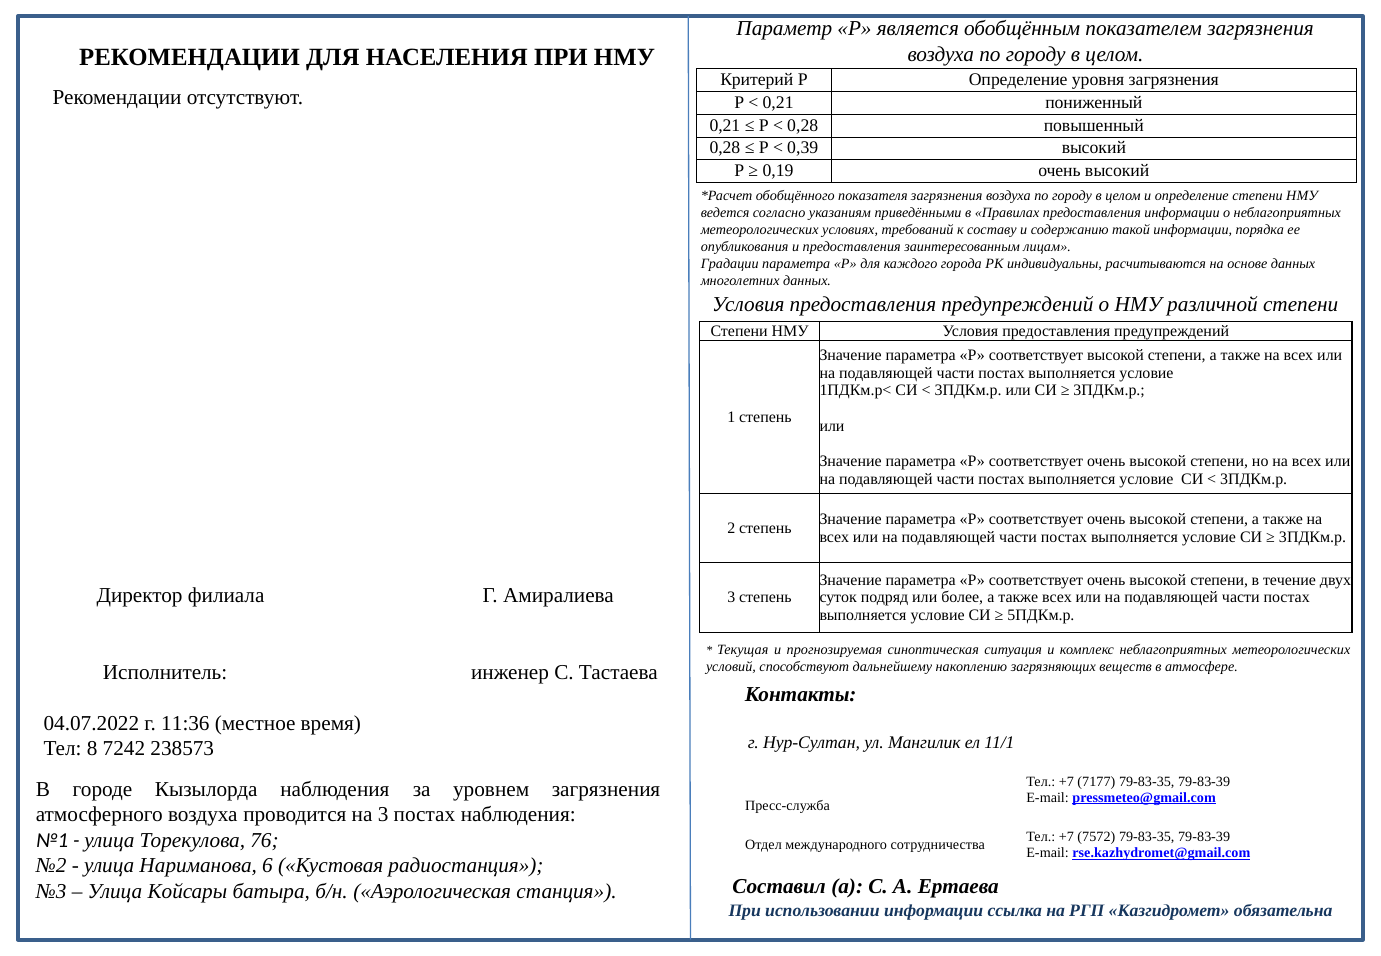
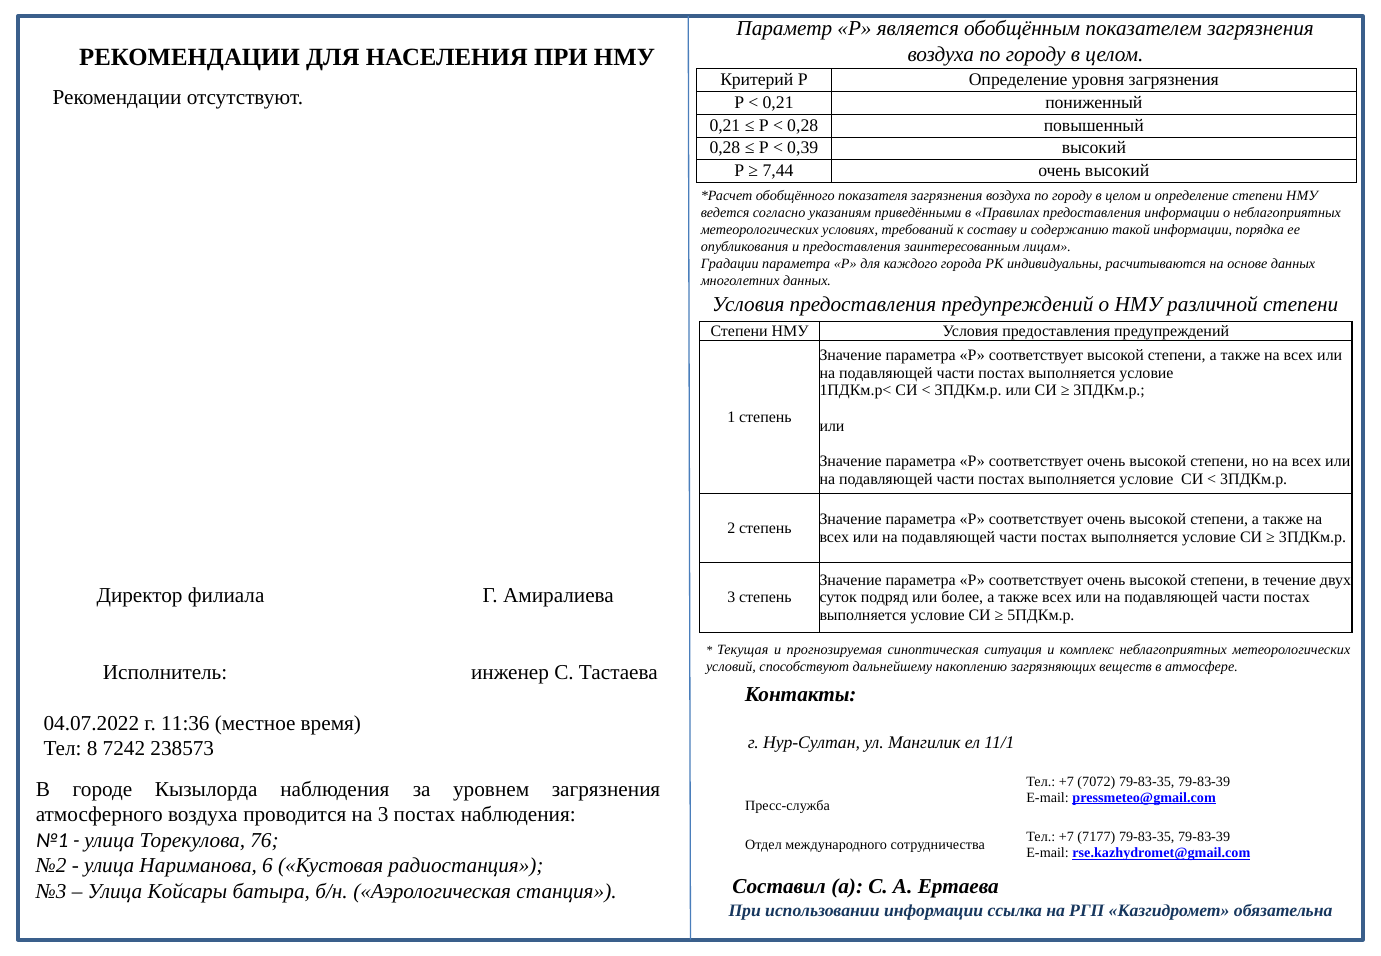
0,19: 0,19 -> 7,44
7177: 7177 -> 7072
7572: 7572 -> 7177
